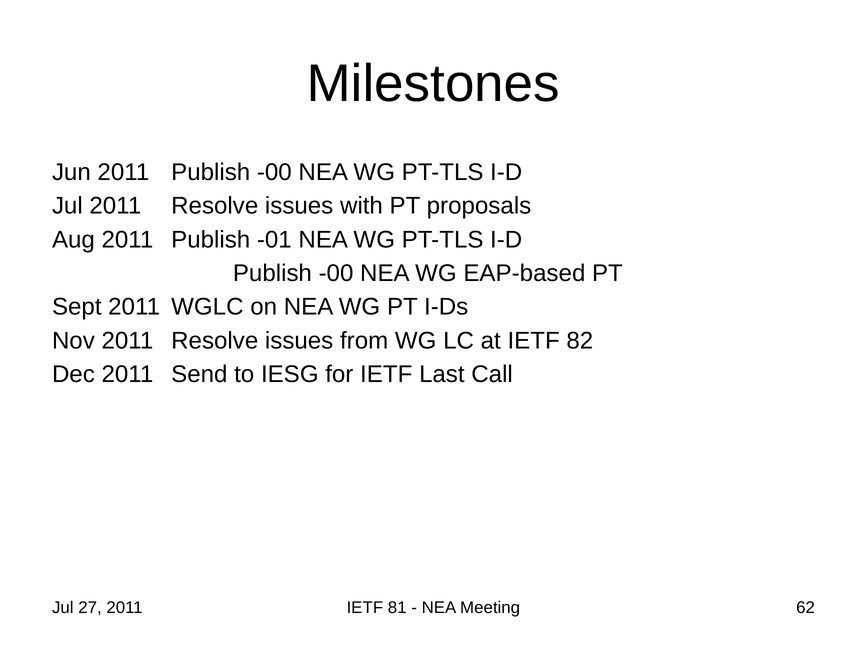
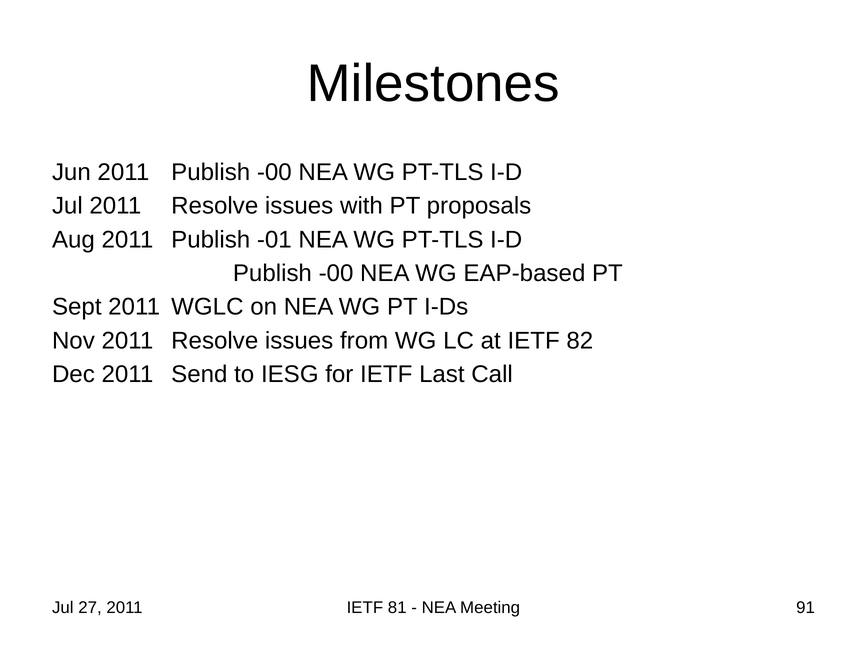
62: 62 -> 91
